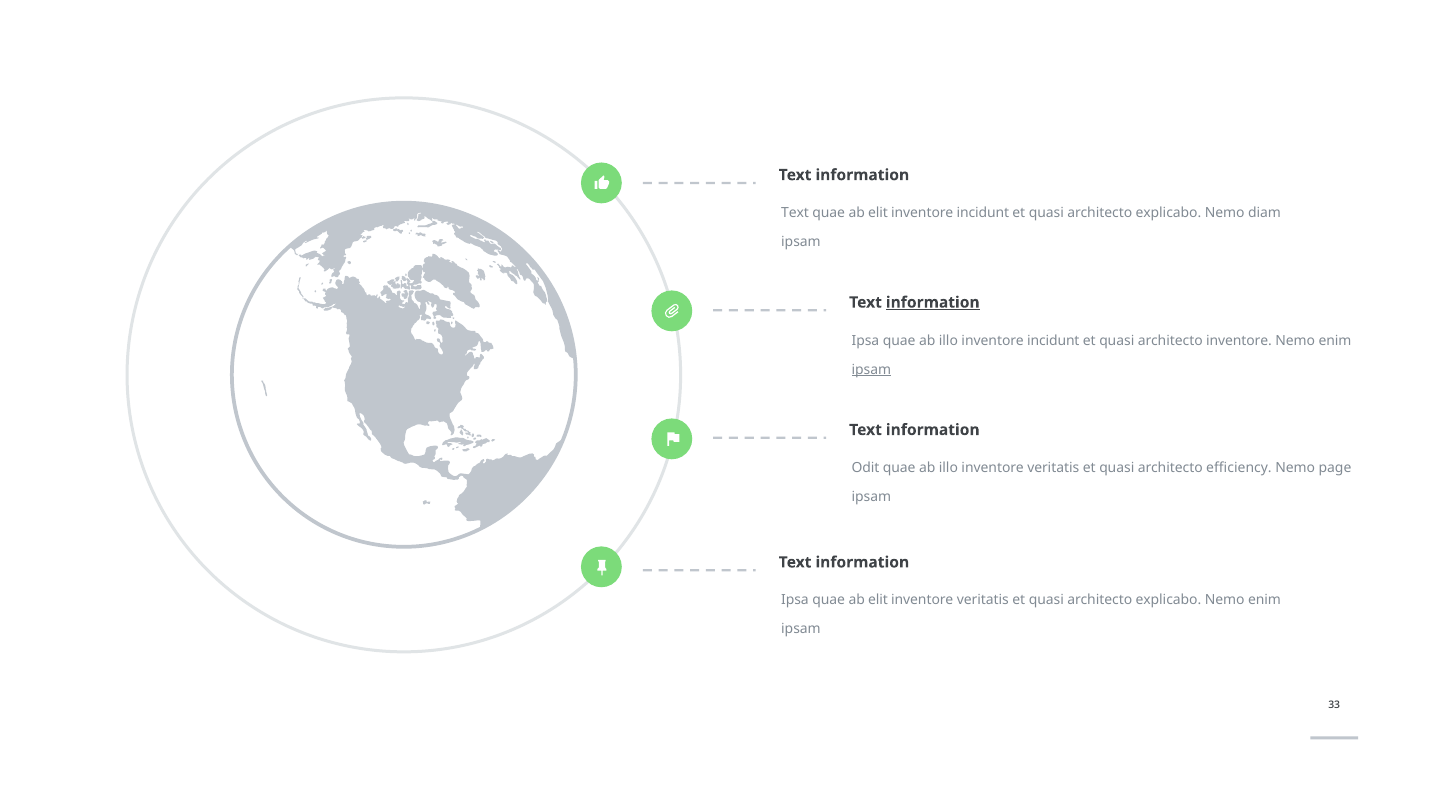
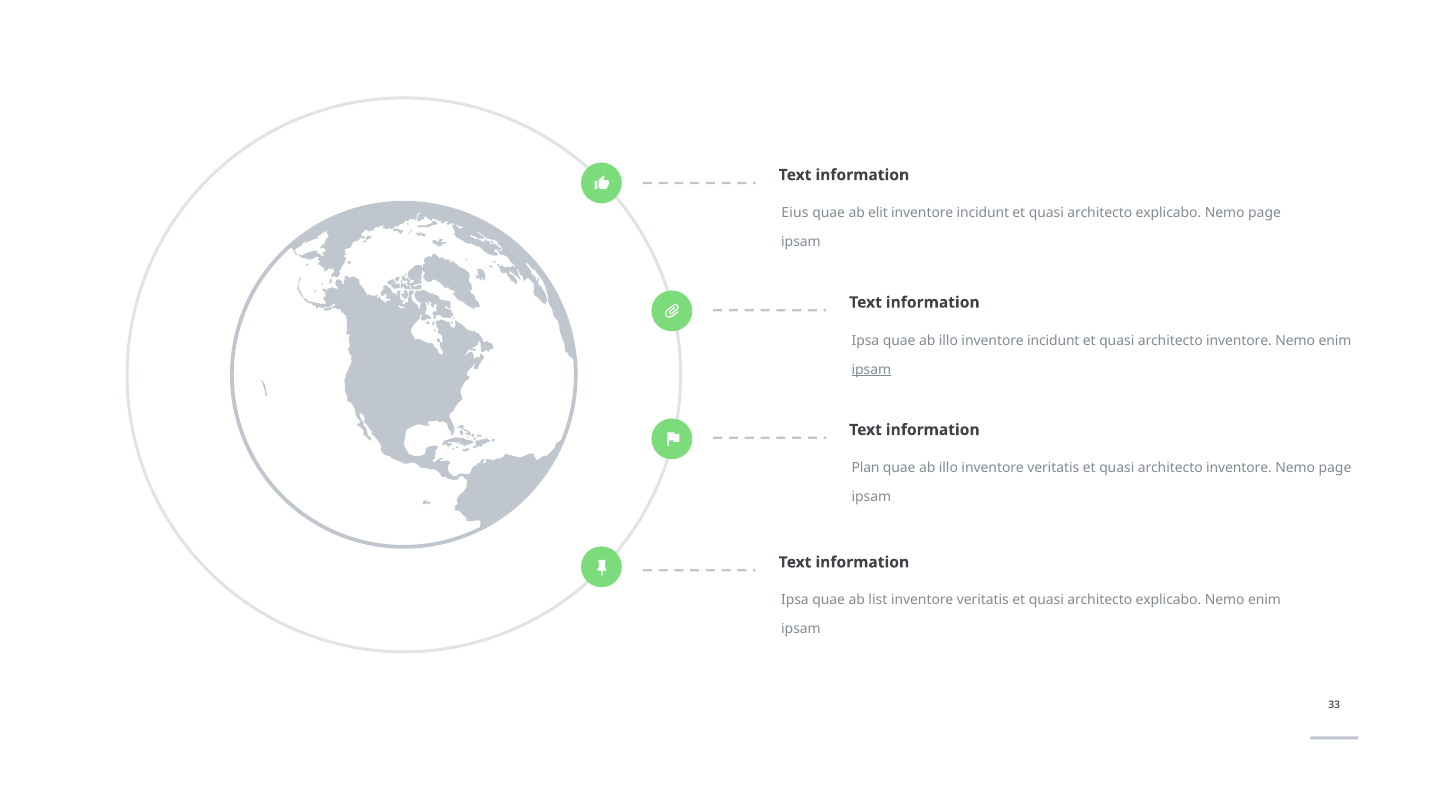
Text at (795, 213): Text -> Eius
explicabo Nemo diam: diam -> page
information at (933, 302) underline: present -> none
Odit: Odit -> Plan
efficiency at (1239, 468): efficiency -> inventore
Ipsa quae ab elit: elit -> list
